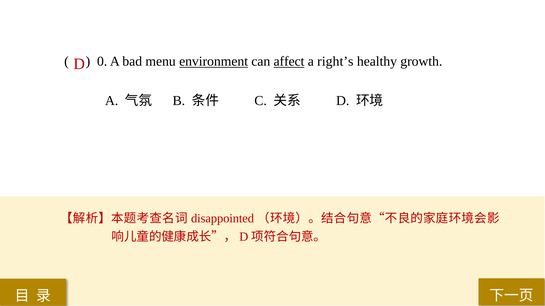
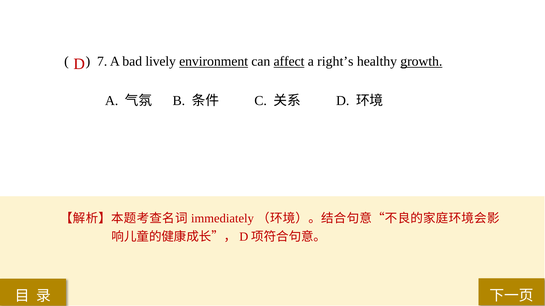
0: 0 -> 7
menu: menu -> lively
growth underline: none -> present
disappointed: disappointed -> immediately
